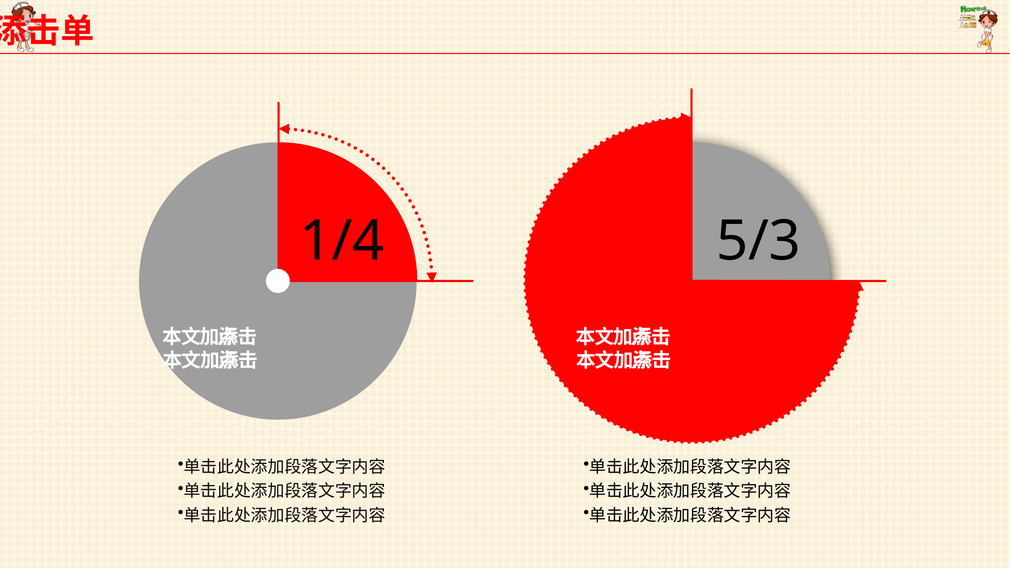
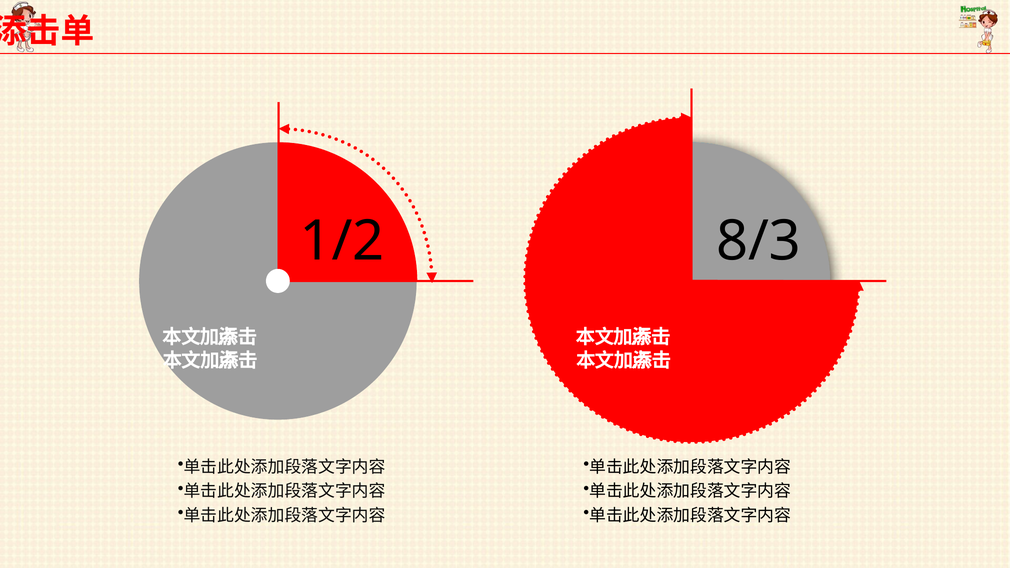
1/4: 1/4 -> 1/2
5/3: 5/3 -> 8/3
